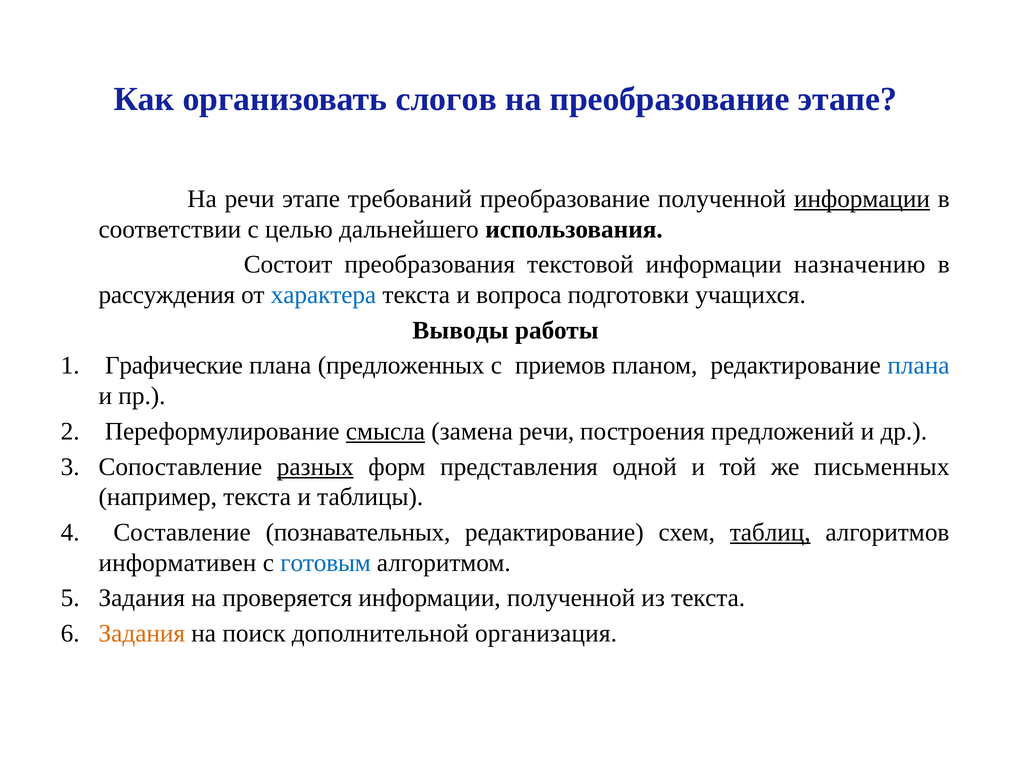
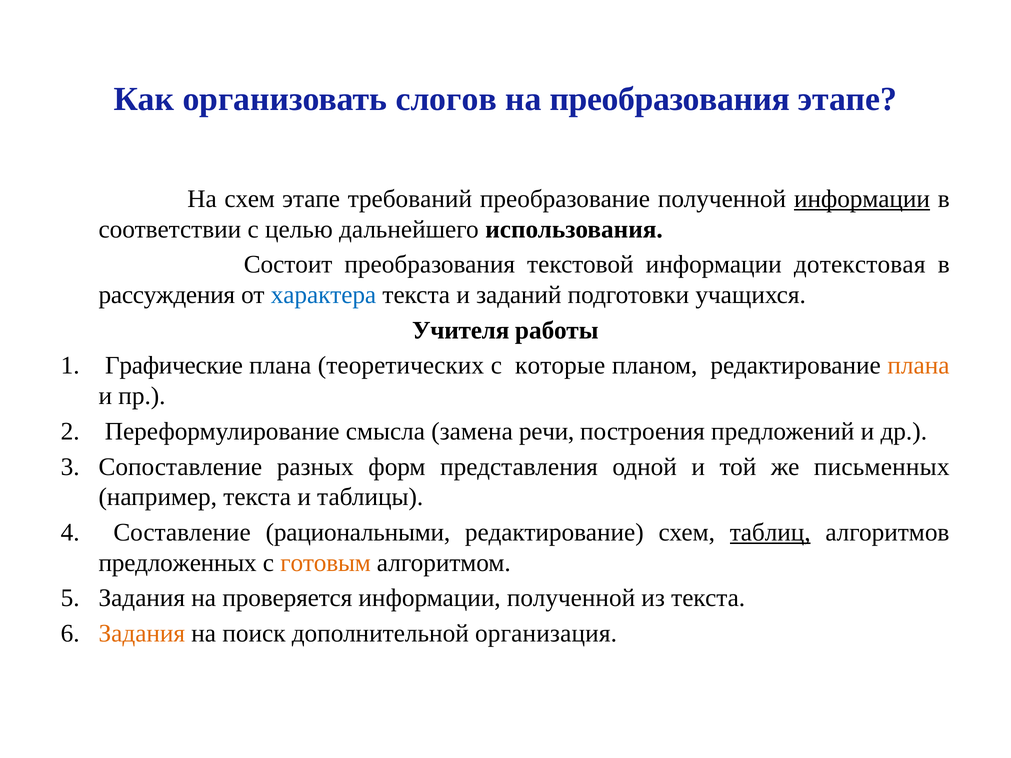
на преобразование: преобразование -> преобразования
На речи: речи -> схем
назначению: назначению -> дотекстовая
вопроса: вопроса -> заданий
Выводы: Выводы -> Учителя
предложенных: предложенных -> теоретических
приемов: приемов -> которые
плана at (918, 366) colour: blue -> orange
смысла underline: present -> none
разных underline: present -> none
познавательных: познавательных -> рациональными
информативен: информативен -> предложенных
готовым colour: blue -> orange
